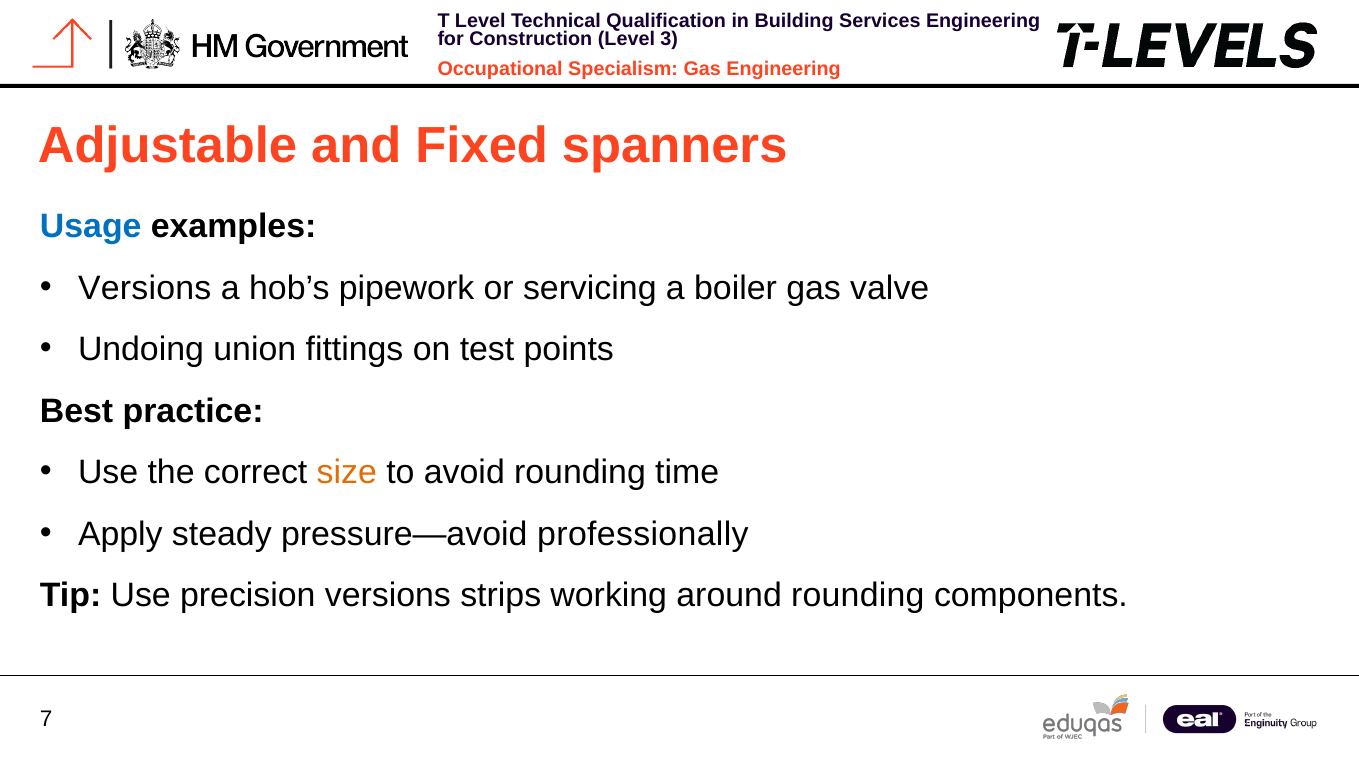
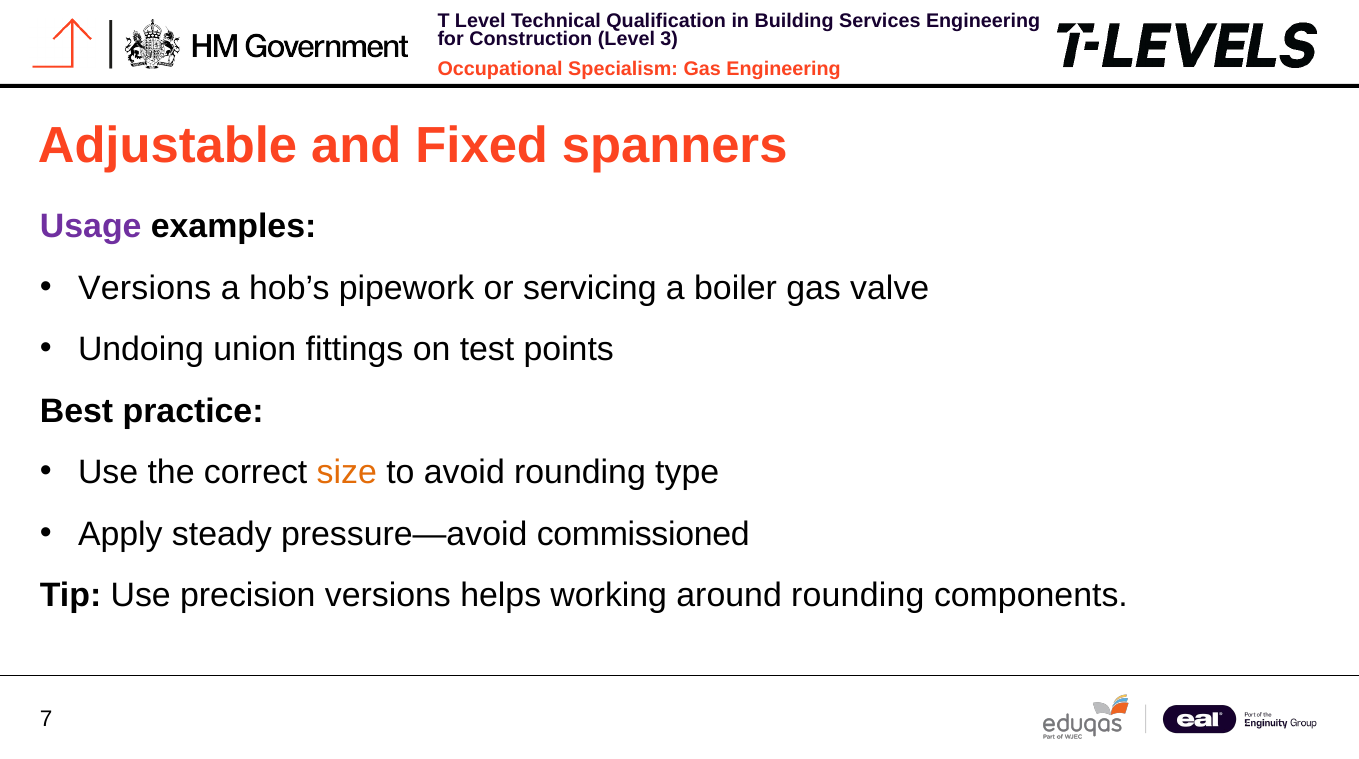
Usage colour: blue -> purple
time: time -> type
professionally: professionally -> commissioned
strips: strips -> helps
